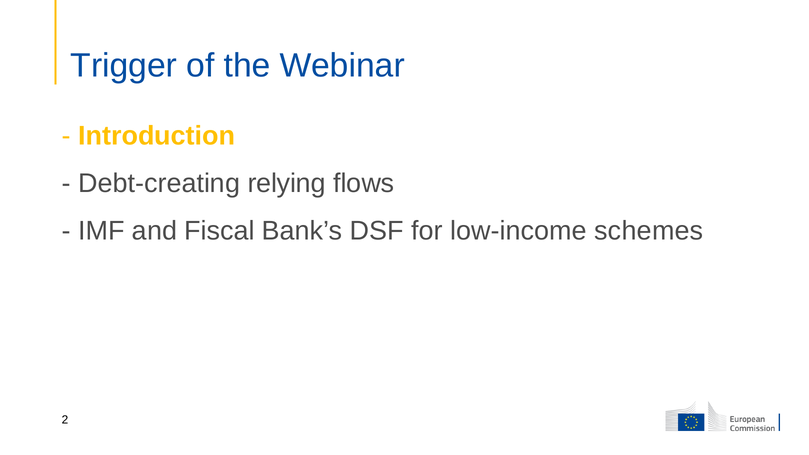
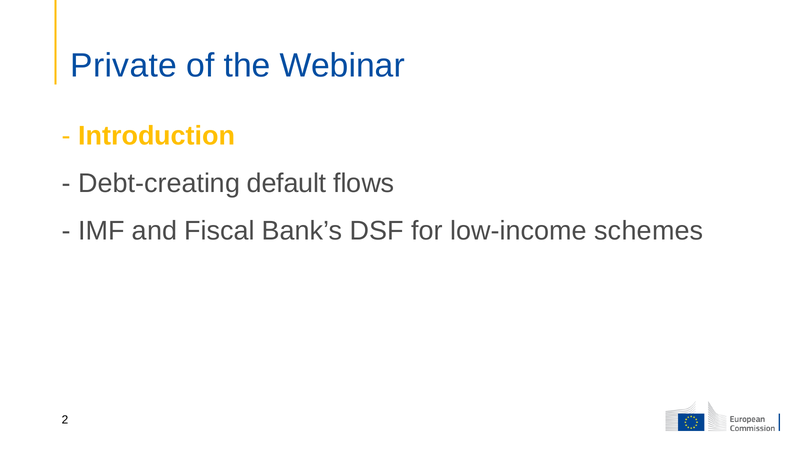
Trigger: Trigger -> Private
relying: relying -> default
